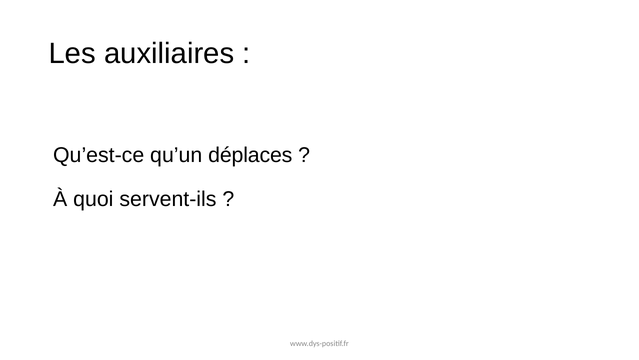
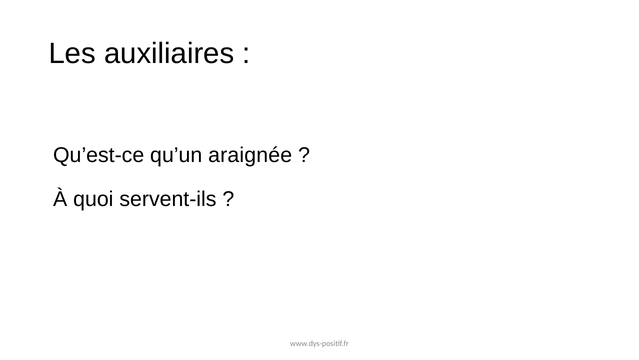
déplaces: déplaces -> araignée
